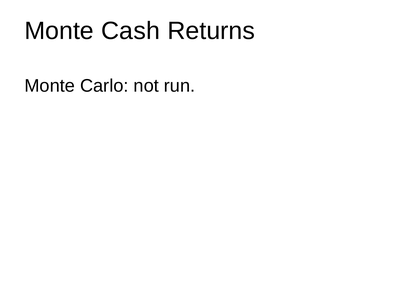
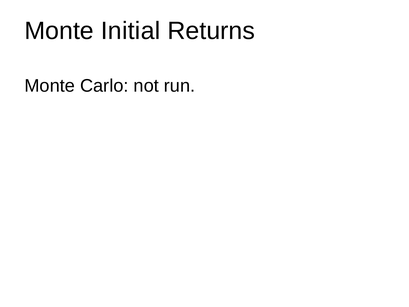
Cash: Cash -> Initial
